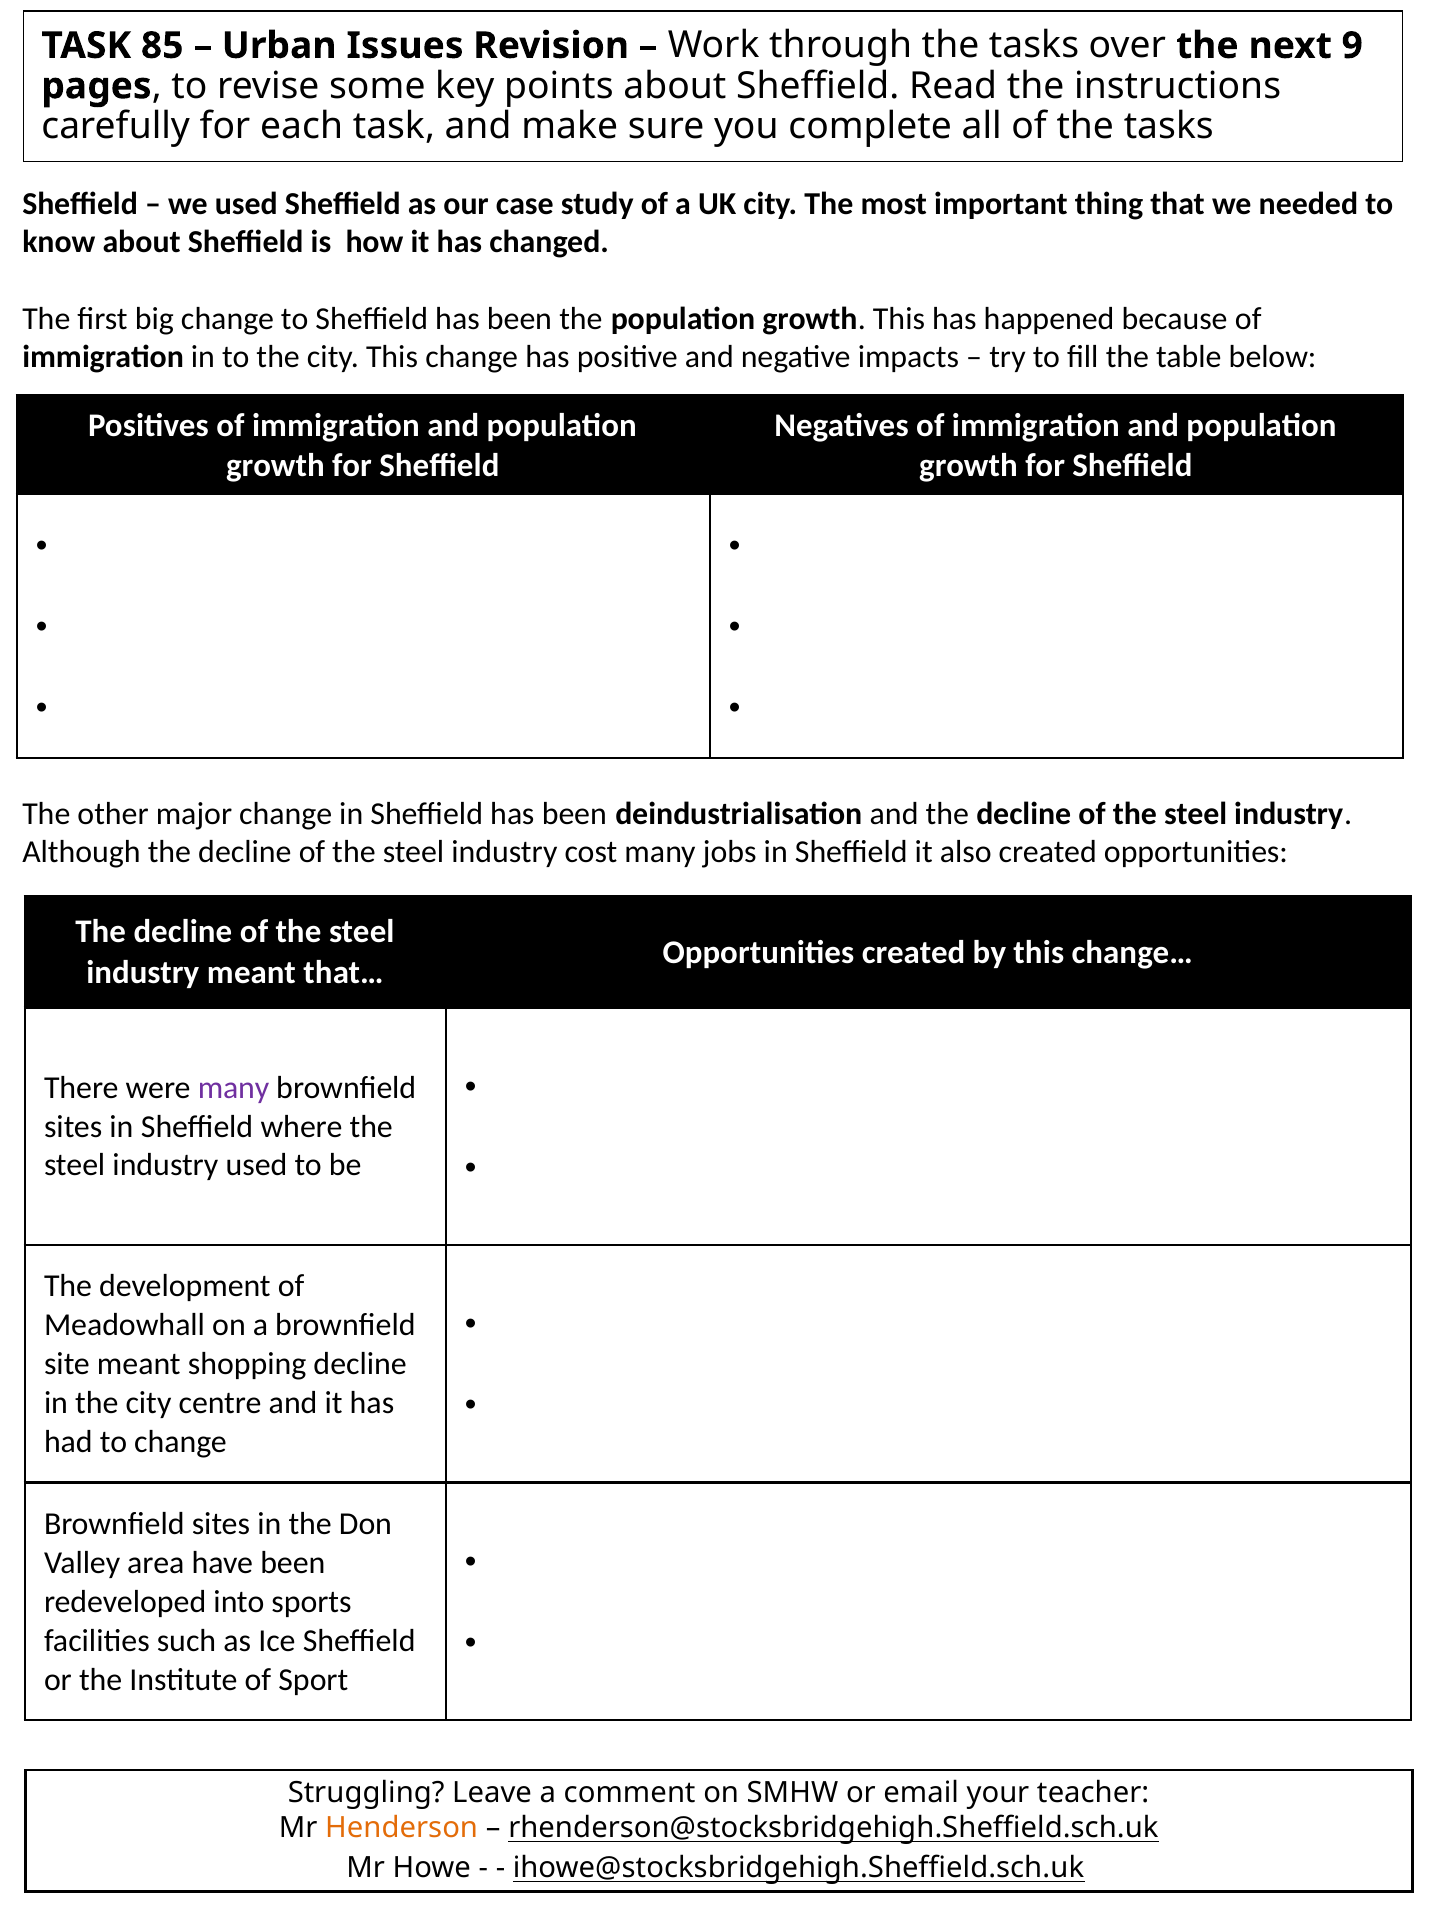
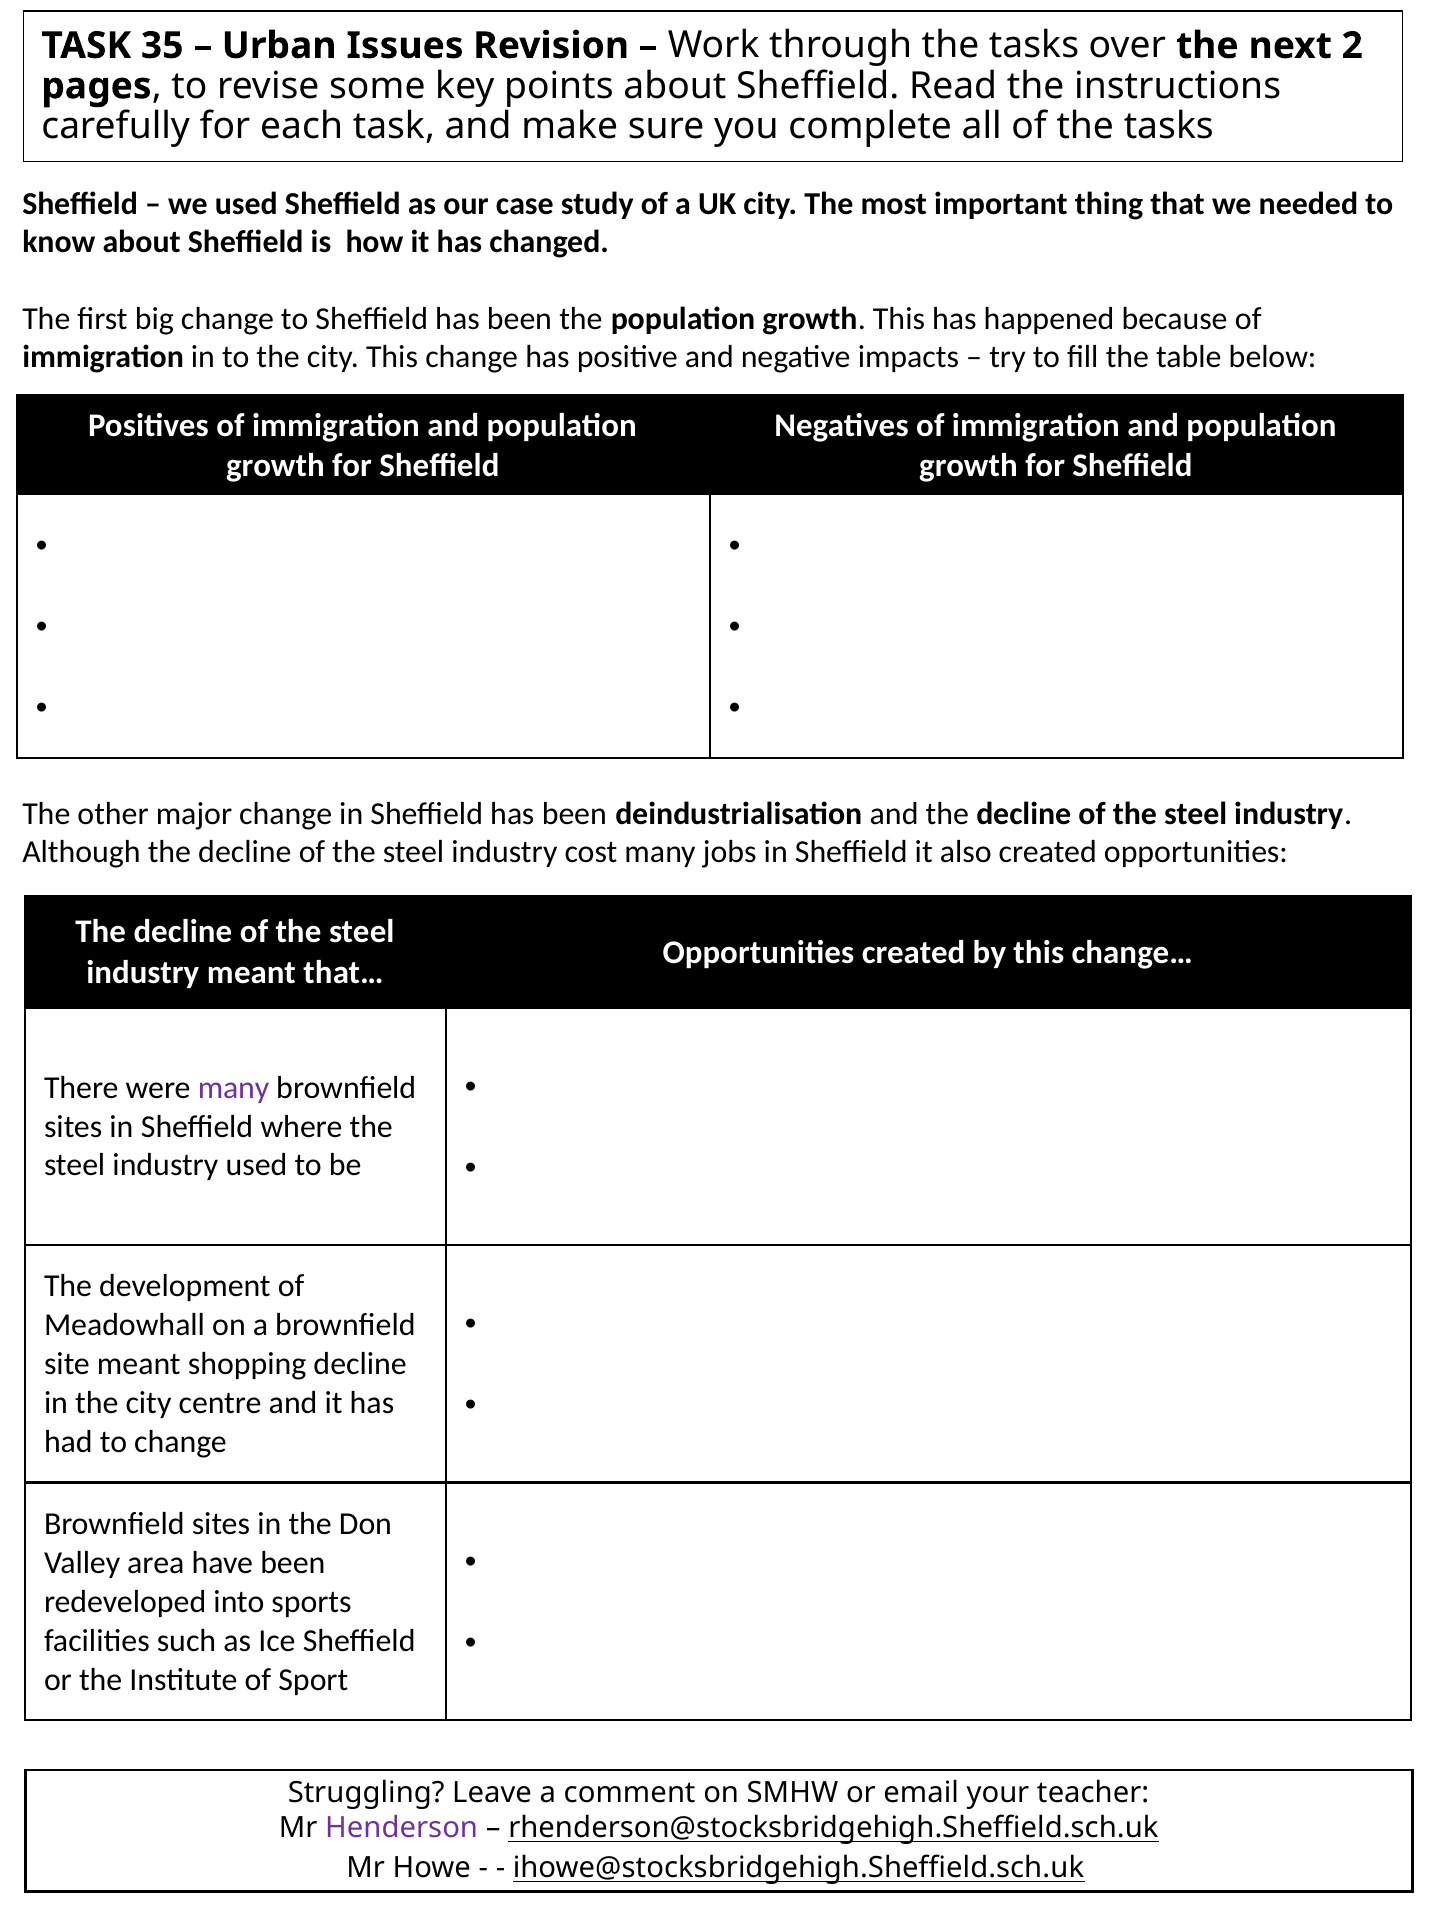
85: 85 -> 35
9: 9 -> 2
Henderson colour: orange -> purple
